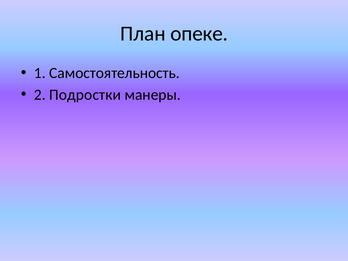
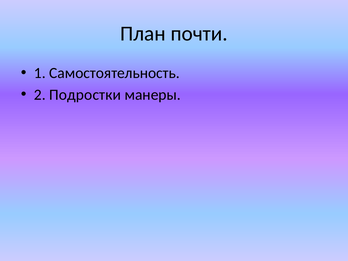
опеке: опеке -> почти
